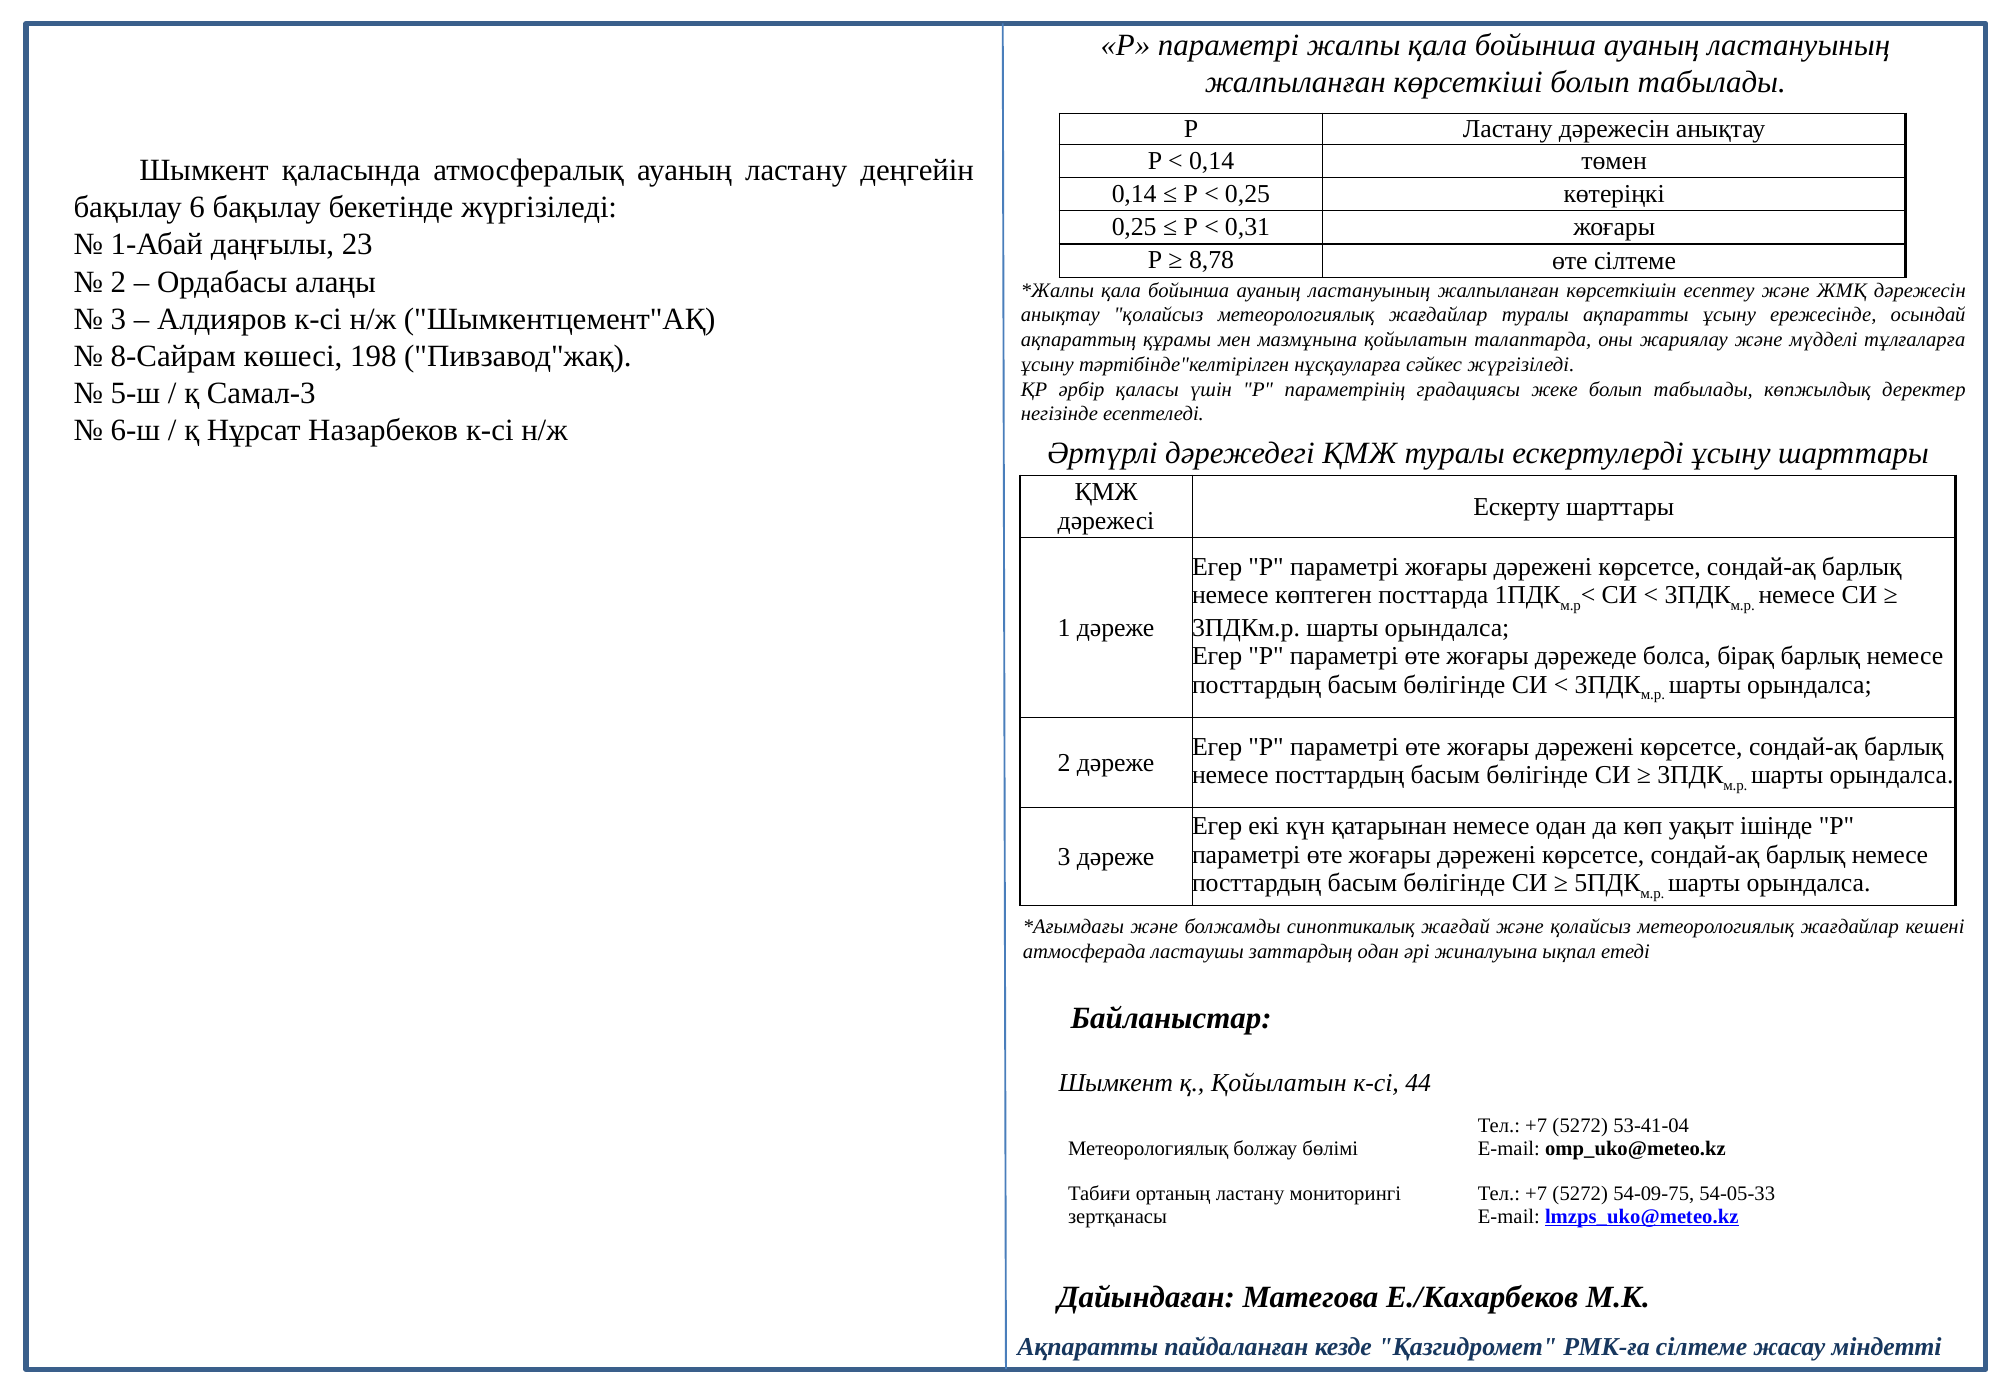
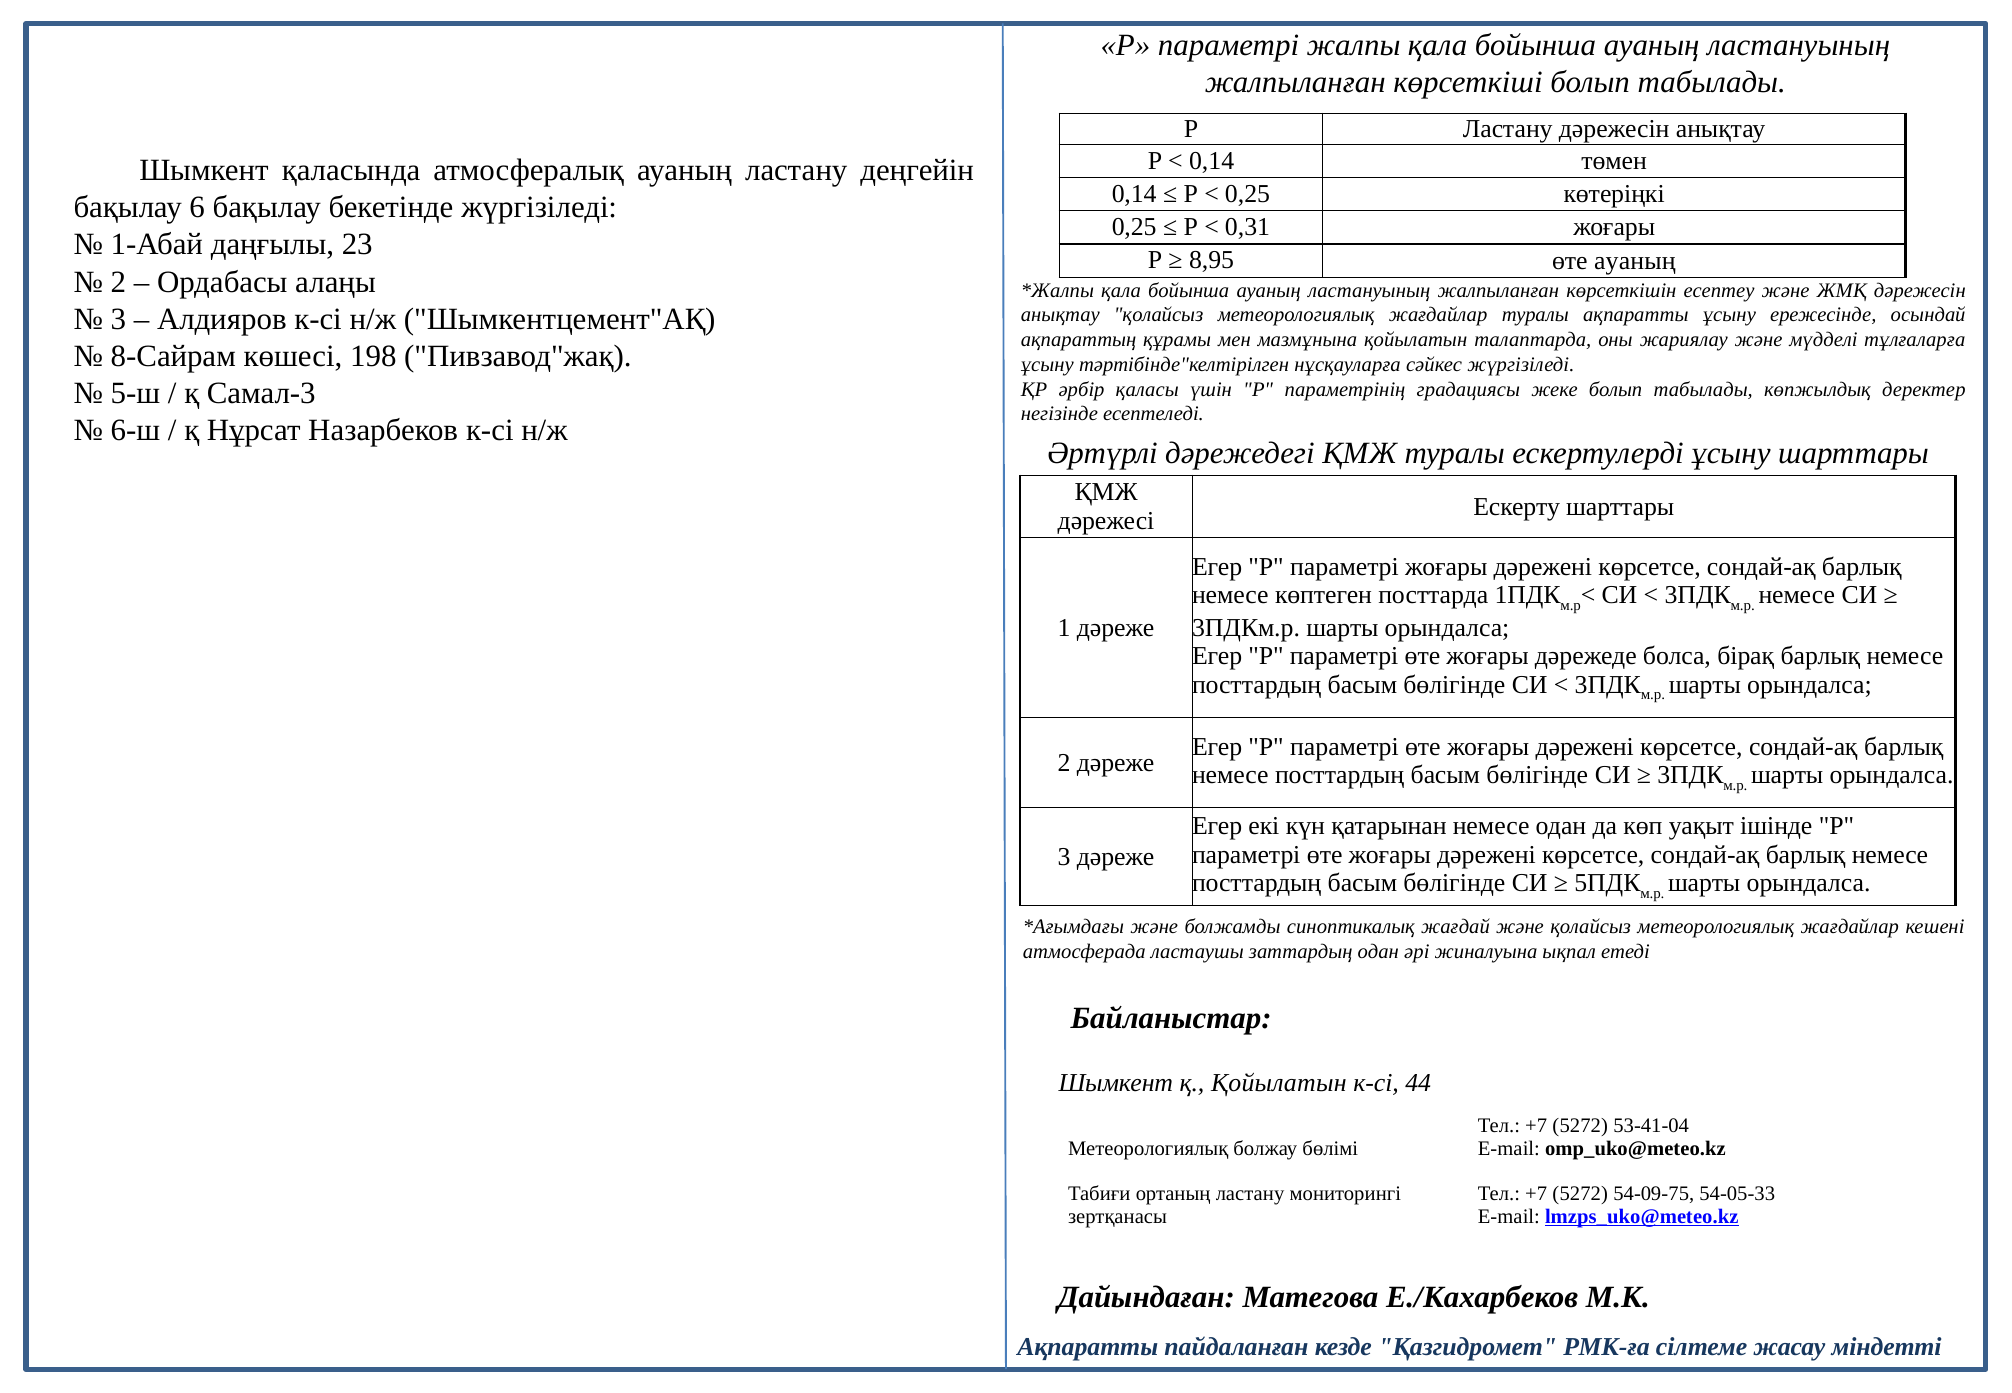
8,78: 8,78 -> 8,95
өте сілтеме: сілтеме -> ауаның
